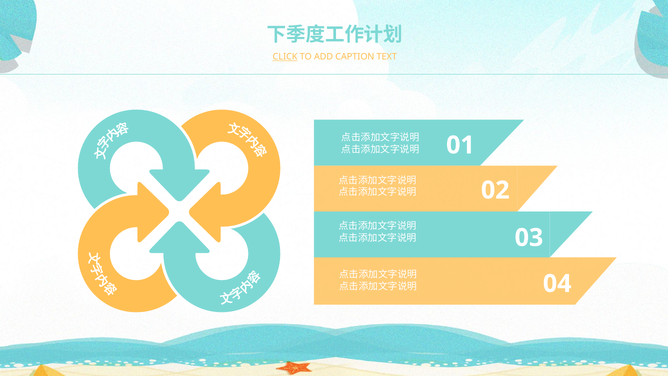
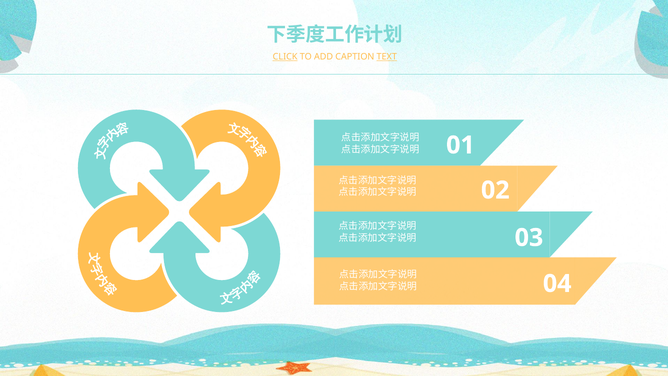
TEXT underline: none -> present
